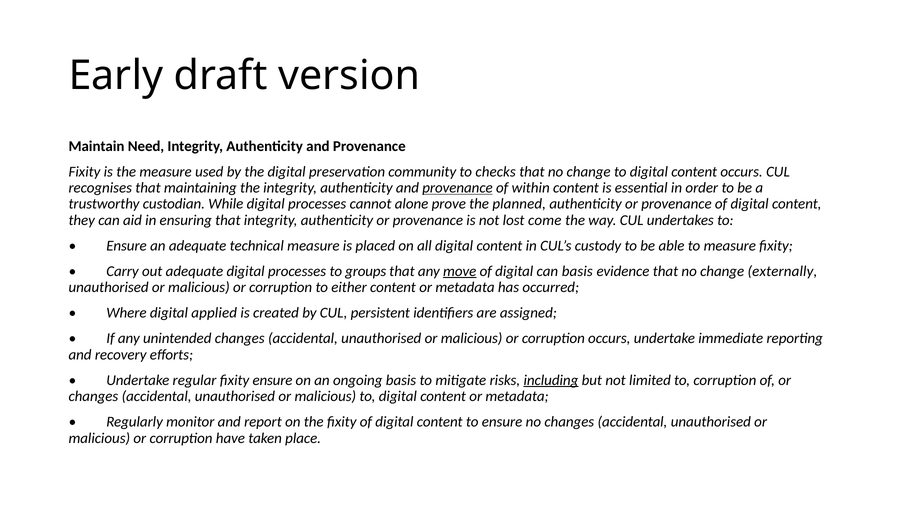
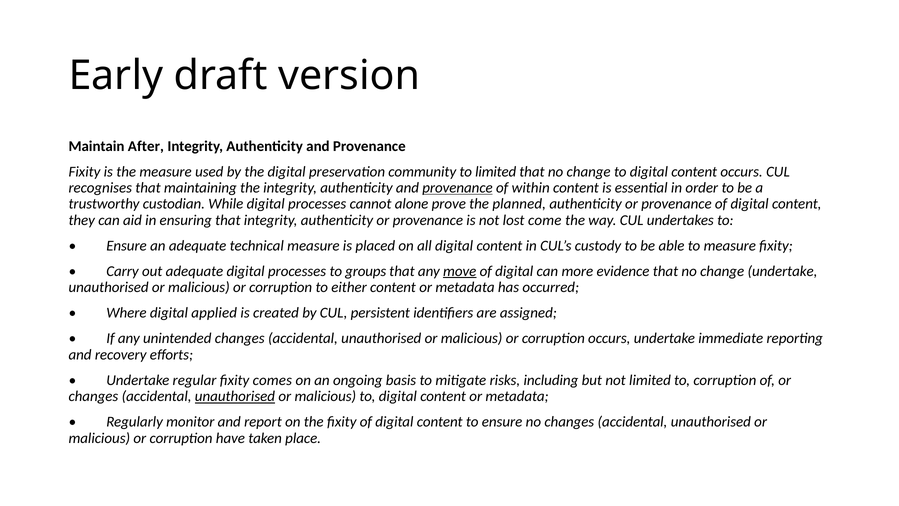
Need: Need -> After
to checks: checks -> limited
can basis: basis -> more
change externally: externally -> undertake
fixity ensure: ensure -> comes
including underline: present -> none
unauthorised at (235, 396) underline: none -> present
